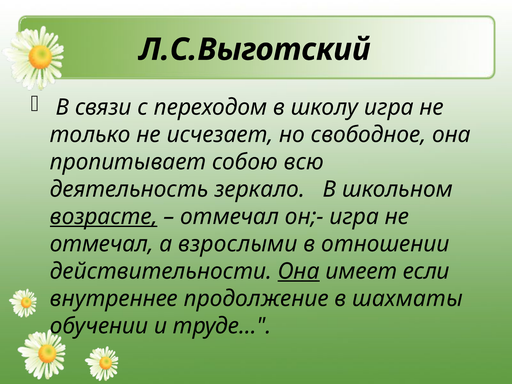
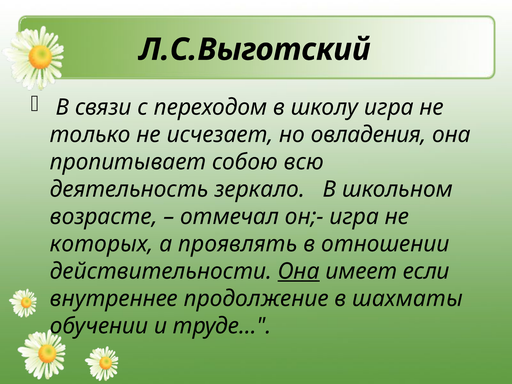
свободное: свободное -> овладения
возрасте underline: present -> none
отмечал at (102, 244): отмечал -> которых
взрослыми: взрослыми -> проявлять
